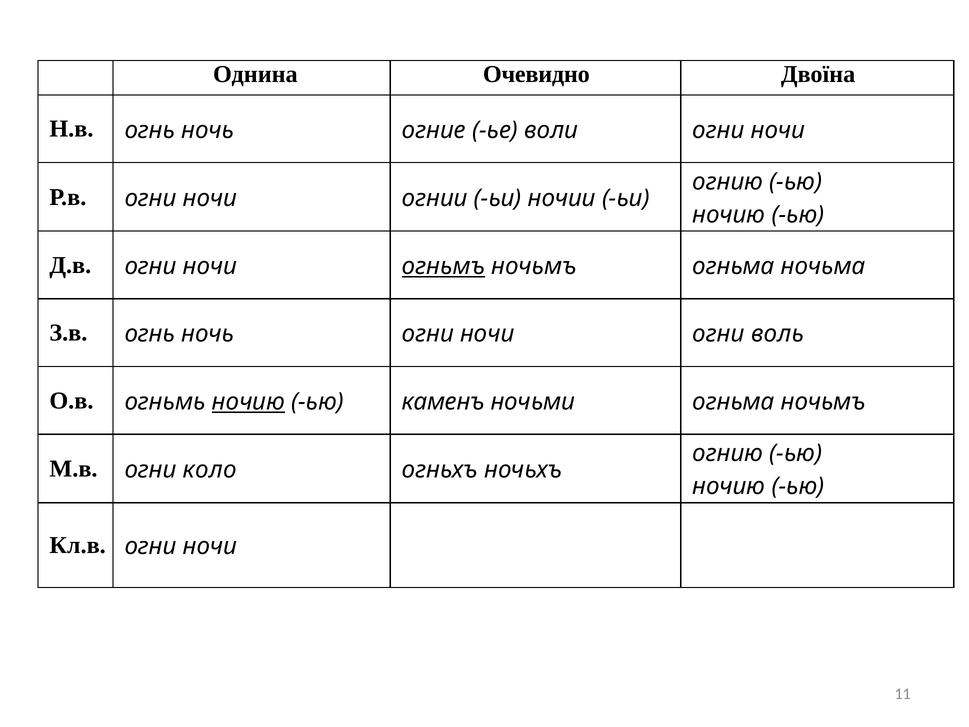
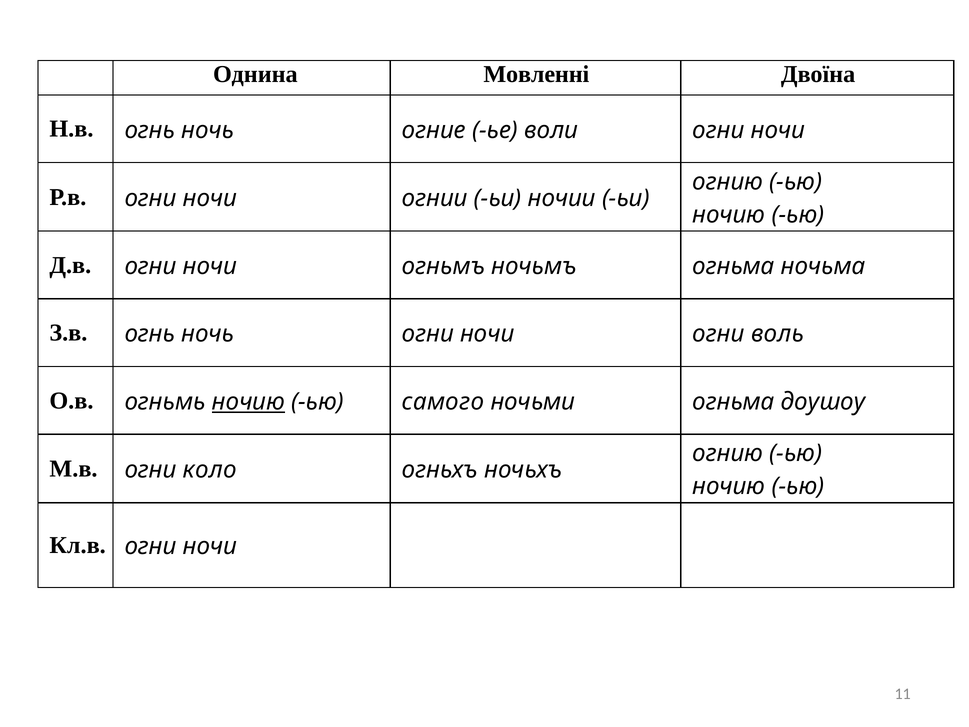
Очевидно: Очевидно -> Мовленні
огньмъ underline: present -> none
каменъ: каменъ -> самого
огньма ночьмъ: ночьмъ -> доушоу
